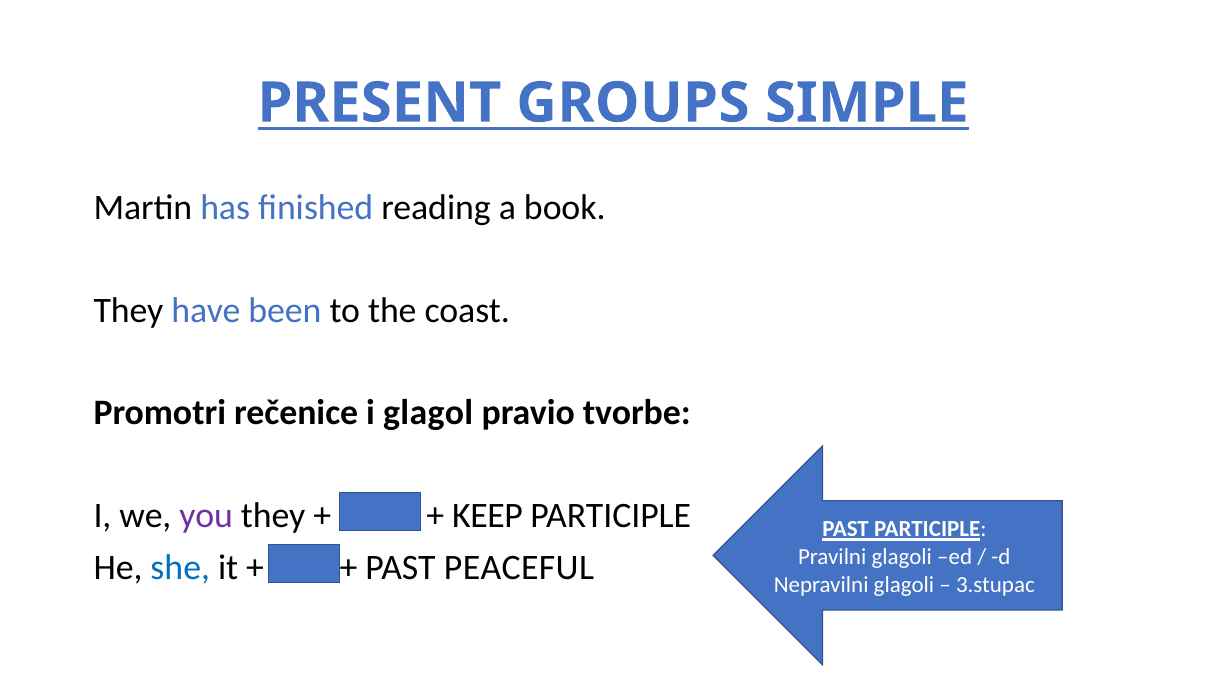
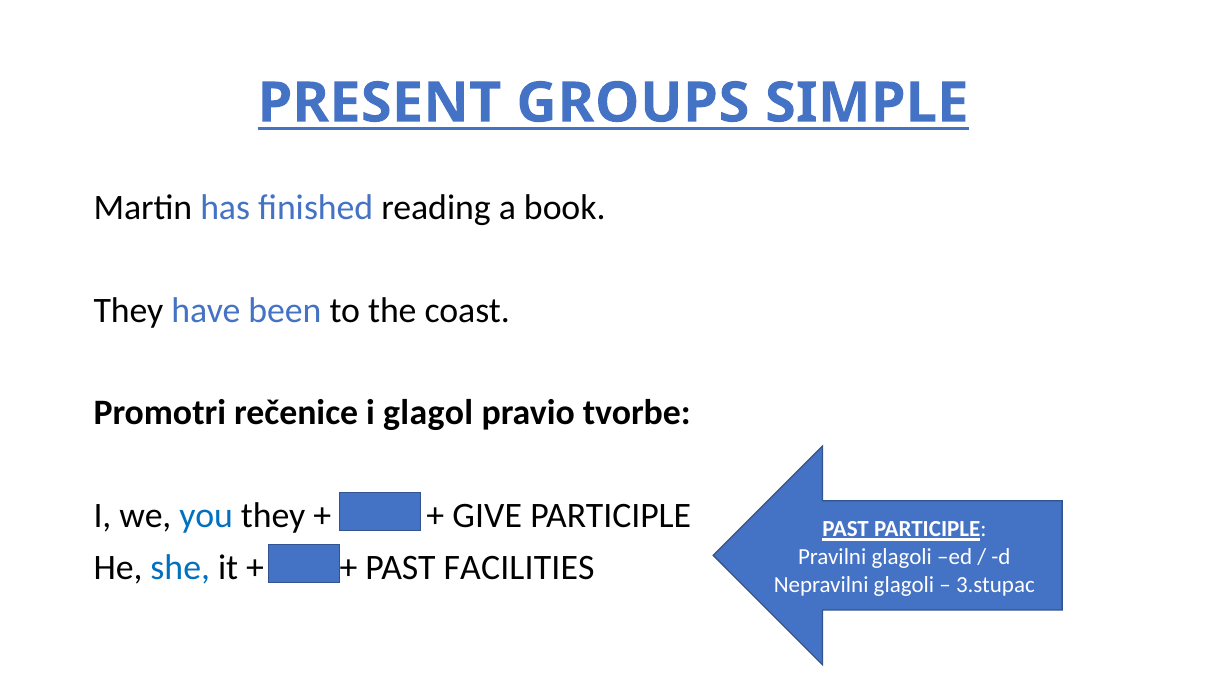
you colour: purple -> blue
KEEP: KEEP -> GIVE
PEACEFUL: PEACEFUL -> FACILITIES
